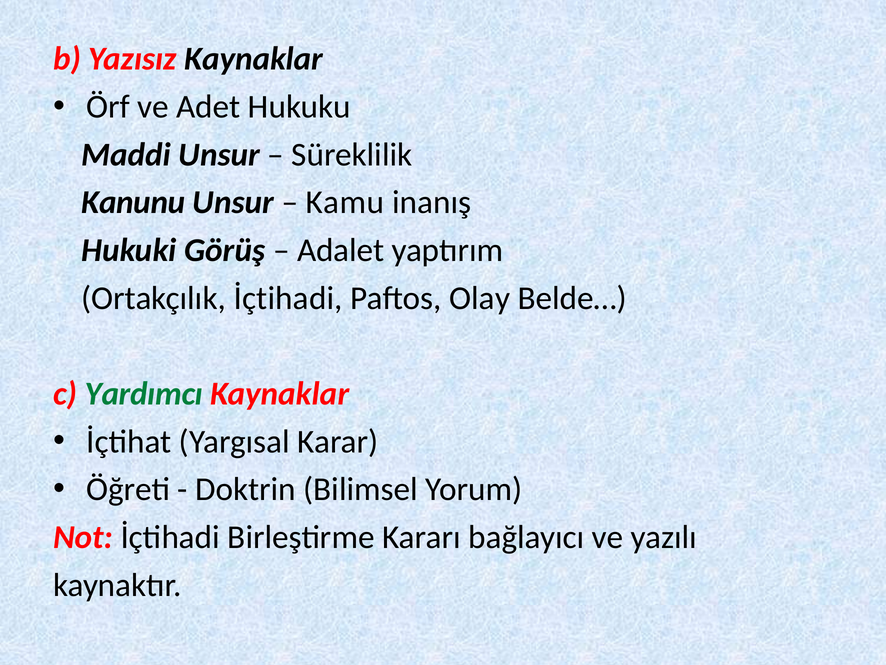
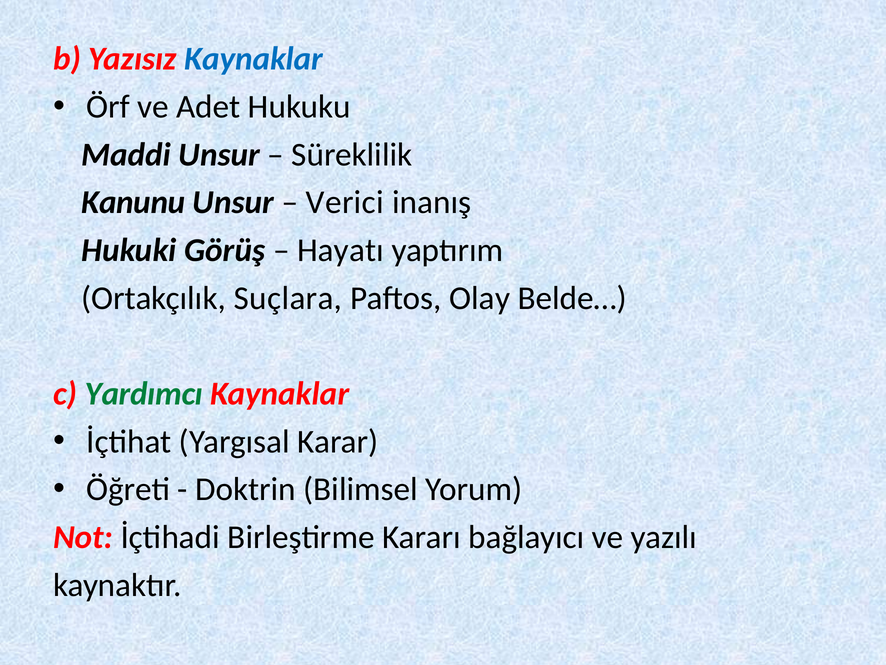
Kaynaklar at (254, 59) colour: black -> blue
Kamu: Kamu -> Verici
Adalet: Adalet -> Hayatı
Ortakçılık İçtihadi: İçtihadi -> Suçlara
